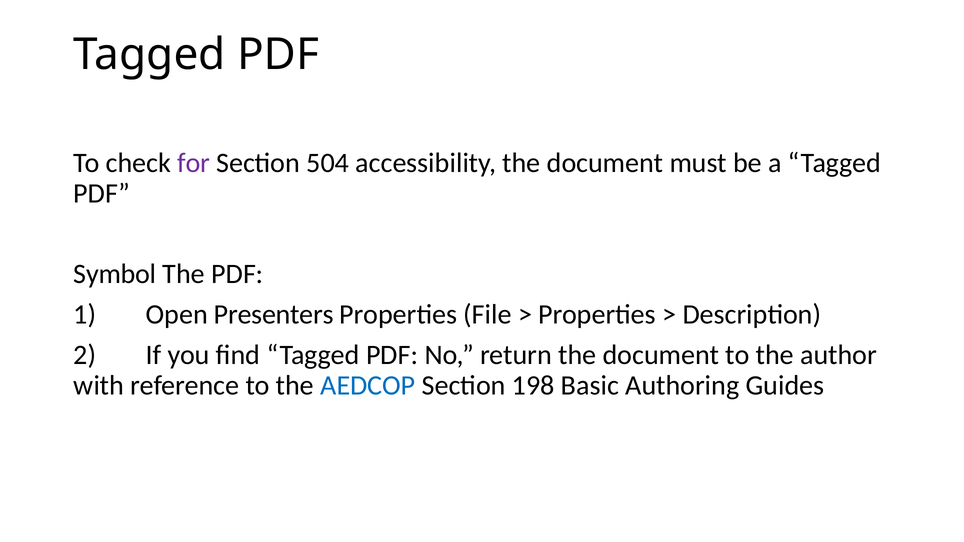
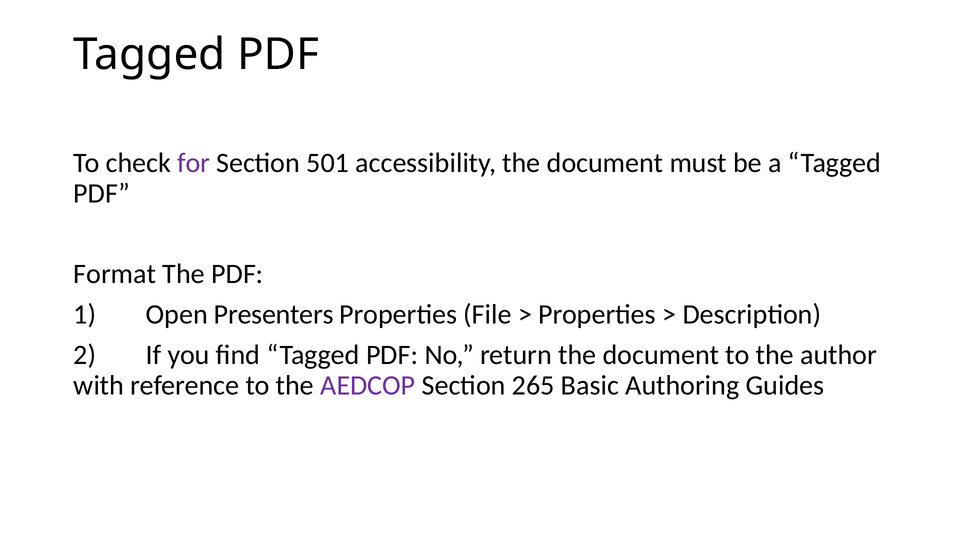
504: 504 -> 501
Symbol: Symbol -> Format
AEDCOP colour: blue -> purple
198: 198 -> 265
